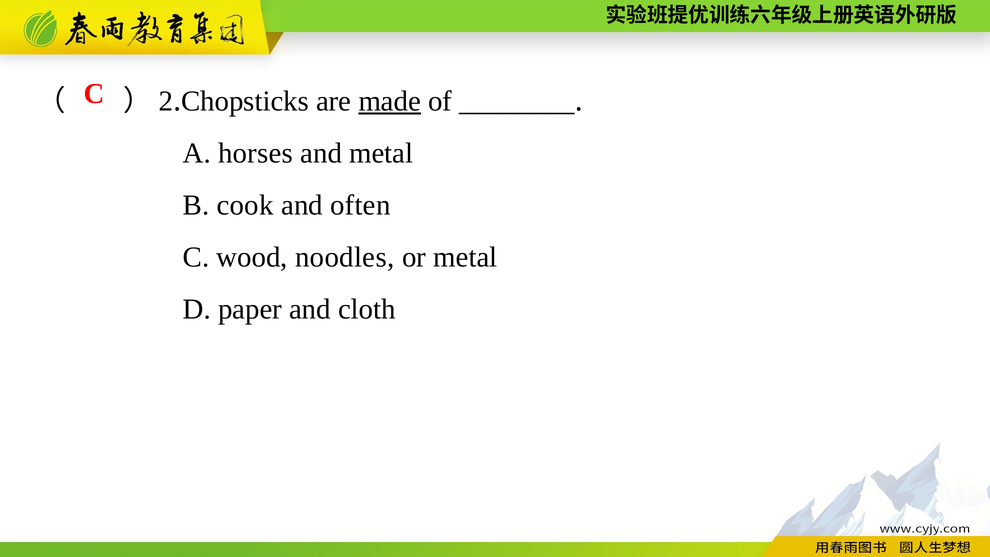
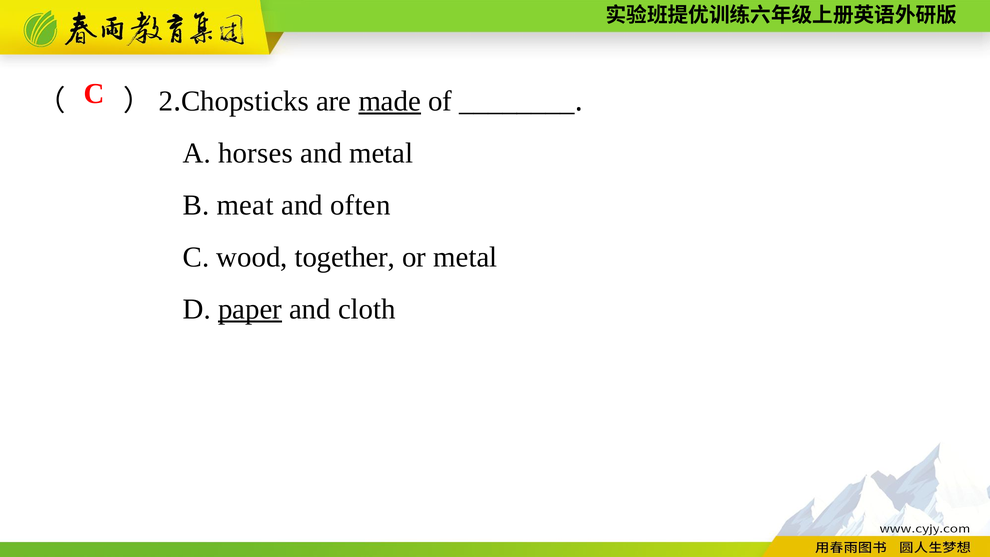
cook: cook -> meat
noodles: noodles -> together
paper underline: none -> present
